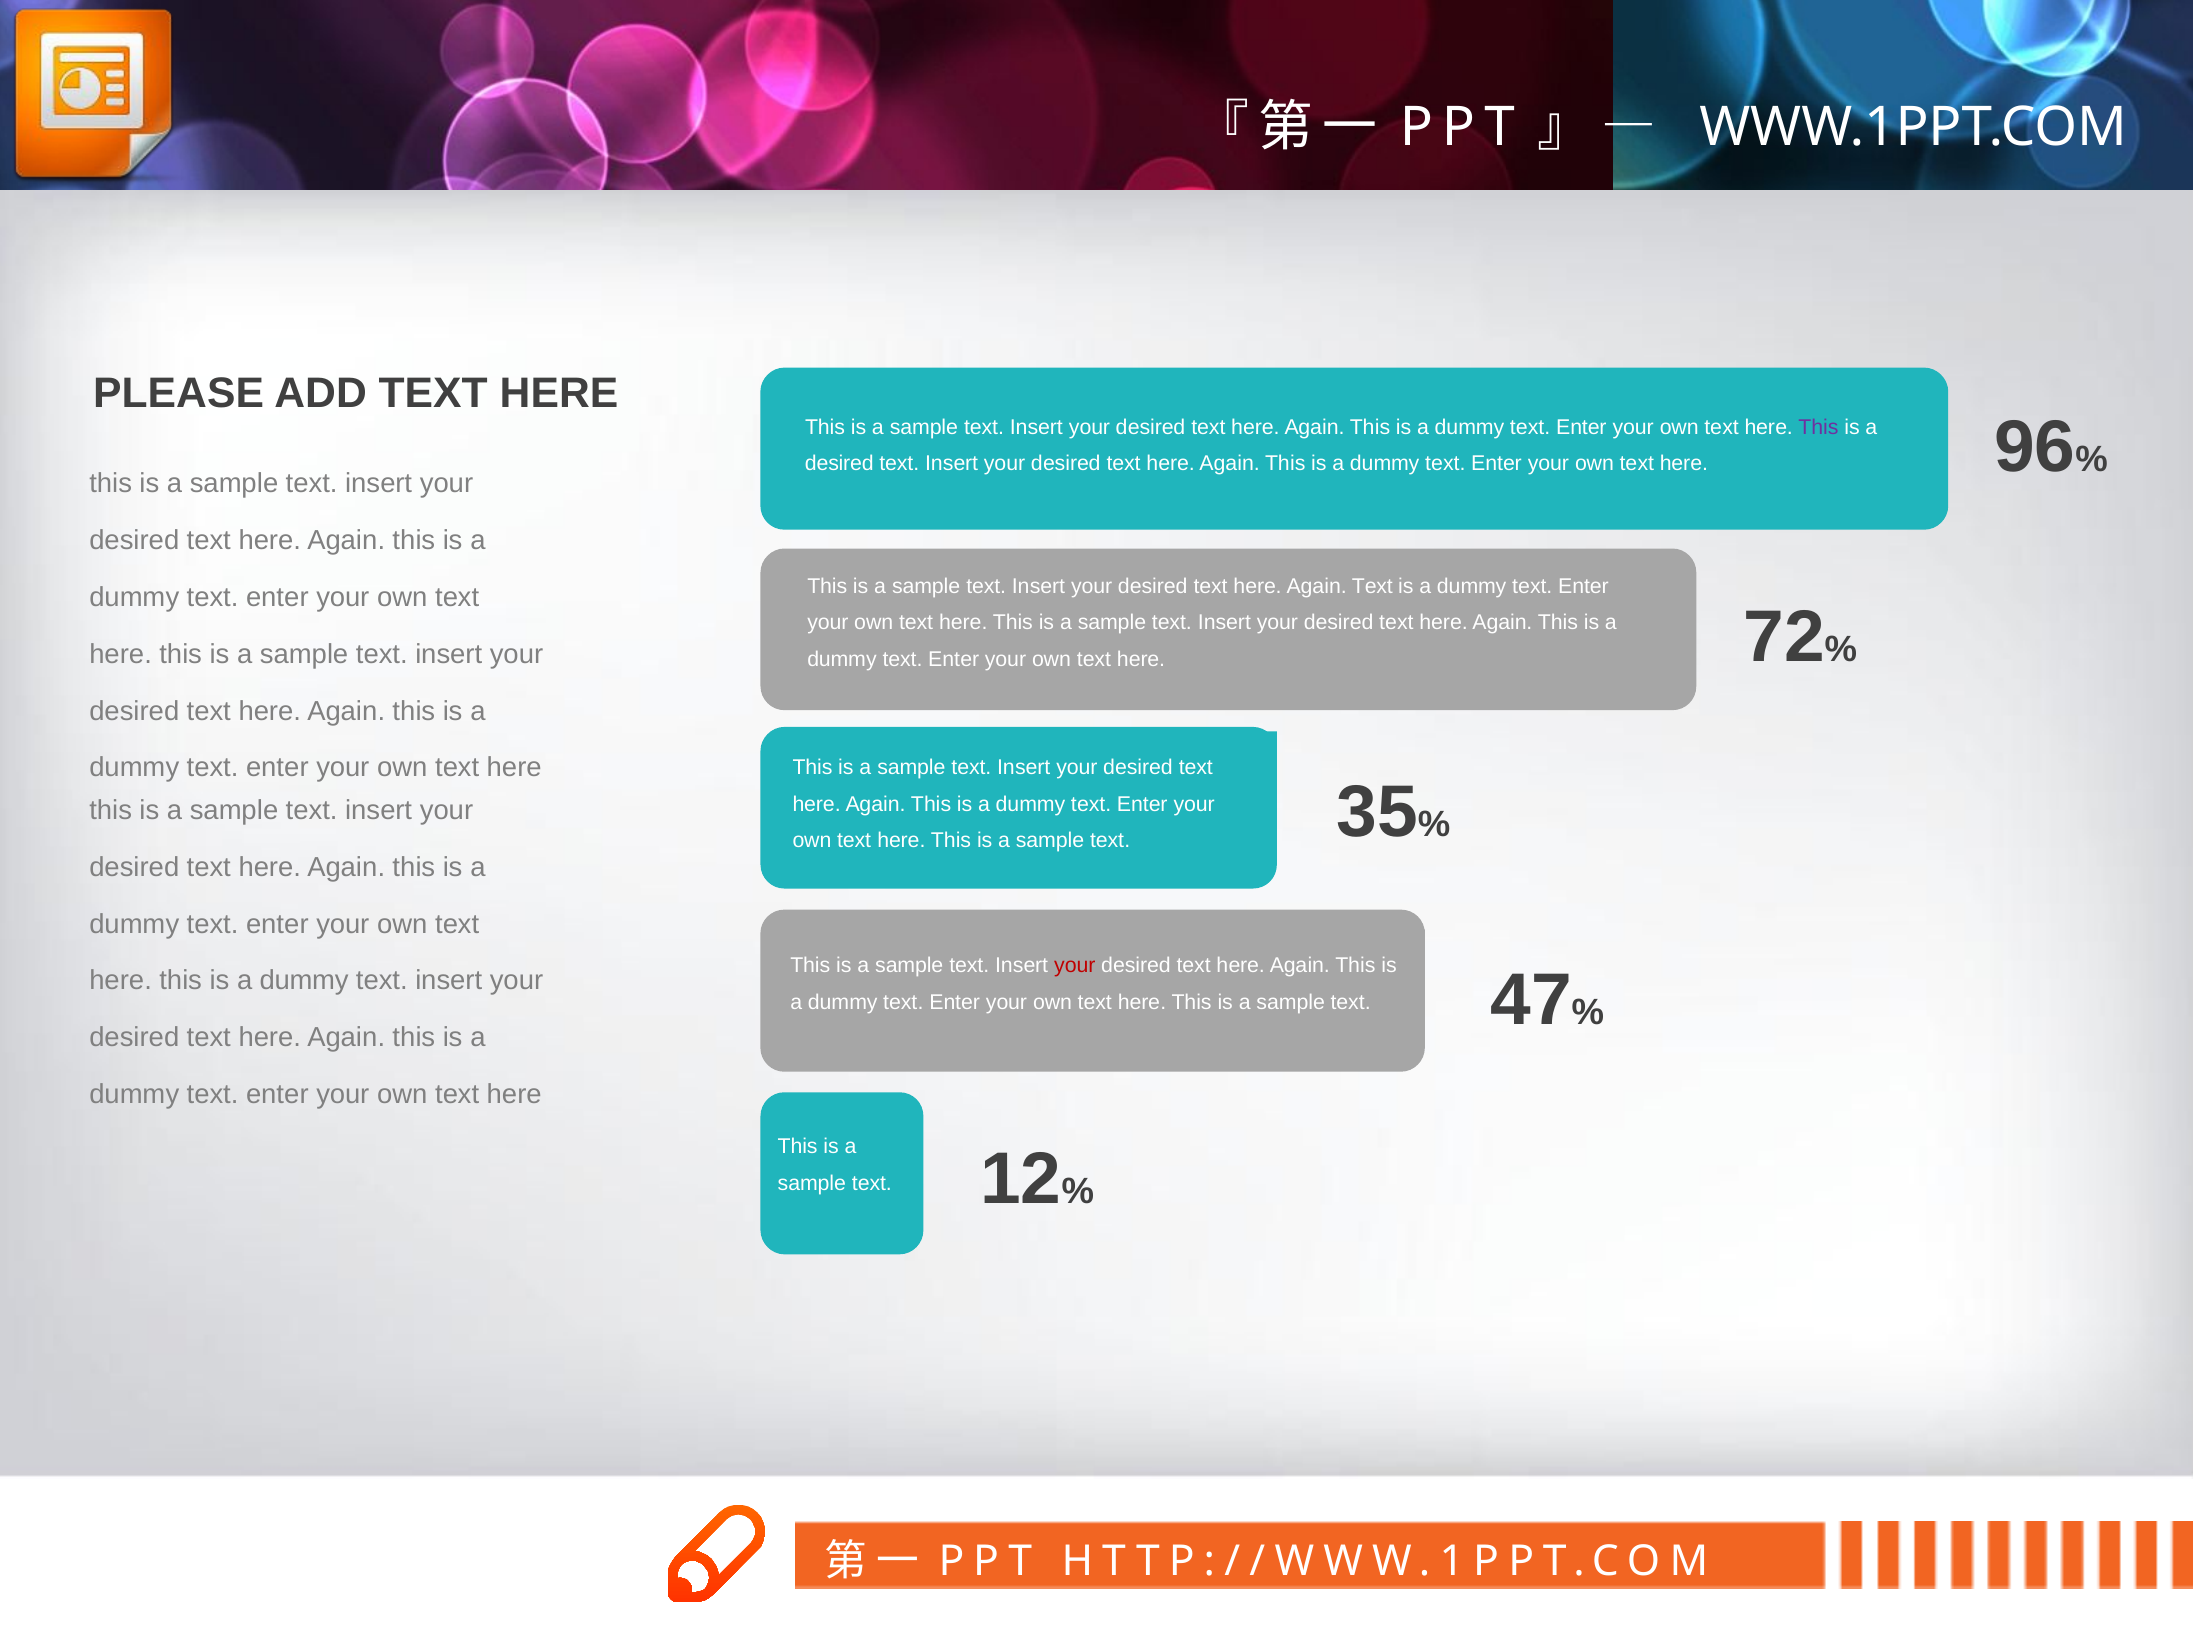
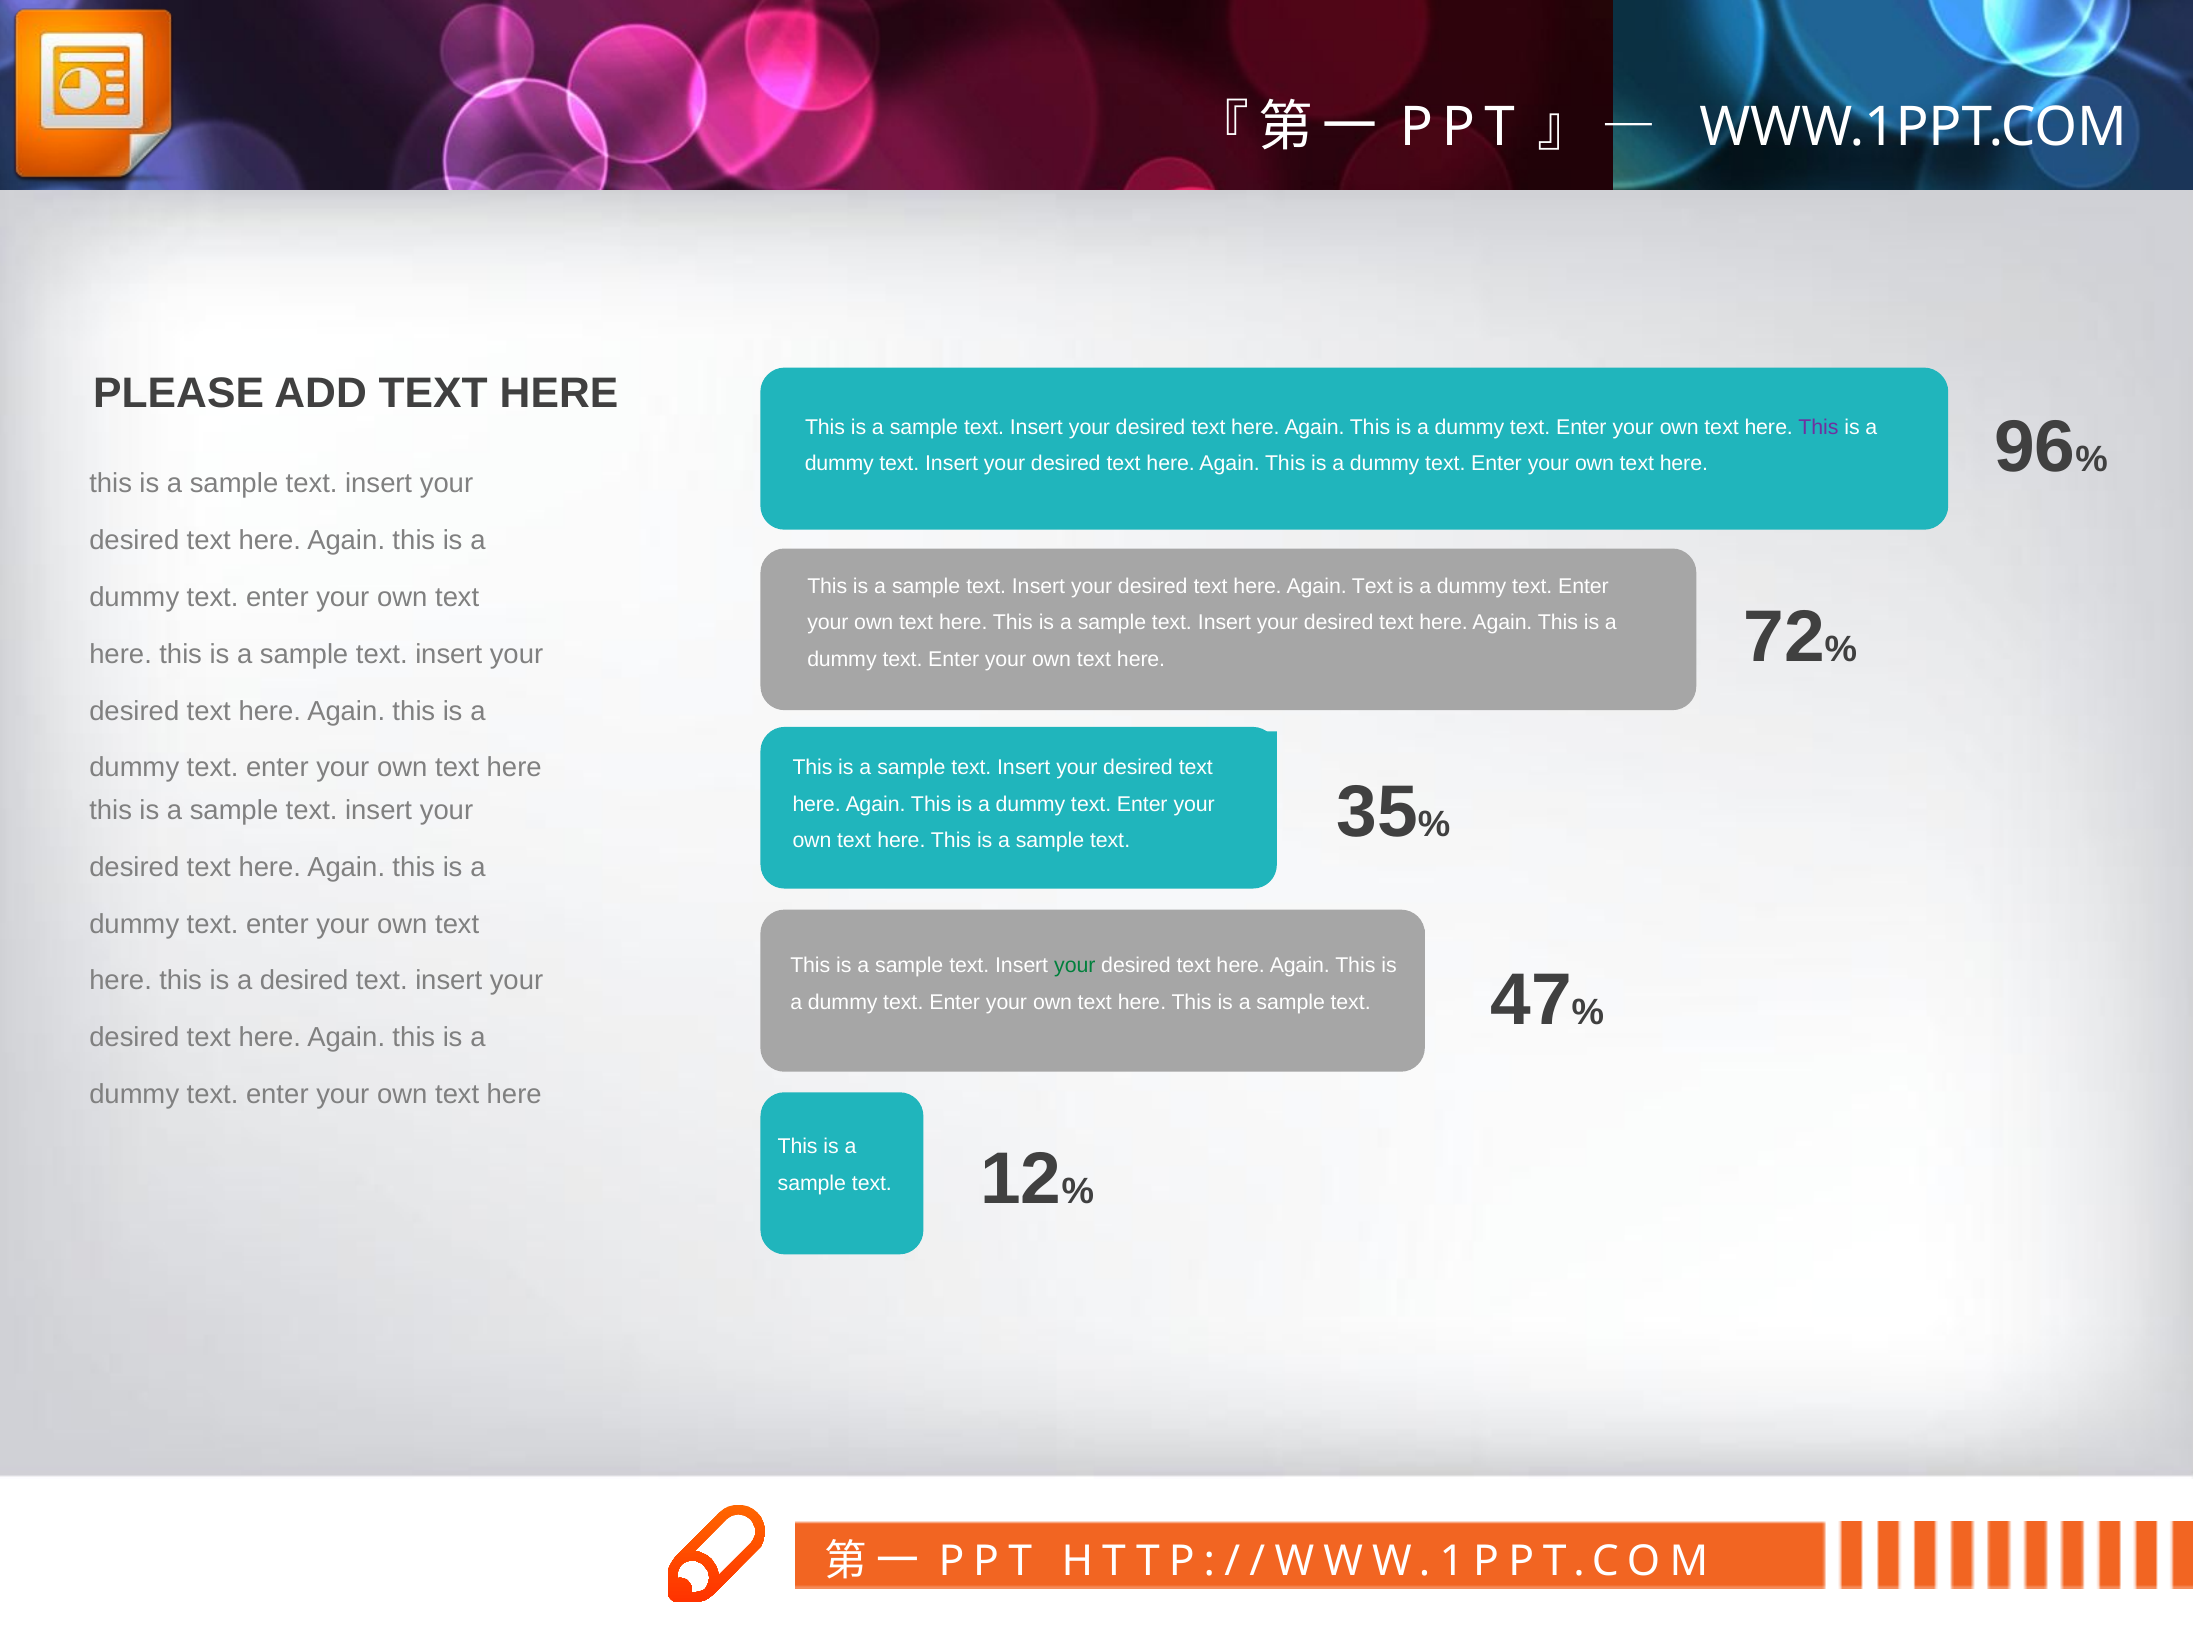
desired at (839, 463): desired -> dummy
your at (1075, 965) colour: red -> green
dummy at (304, 981): dummy -> desired
